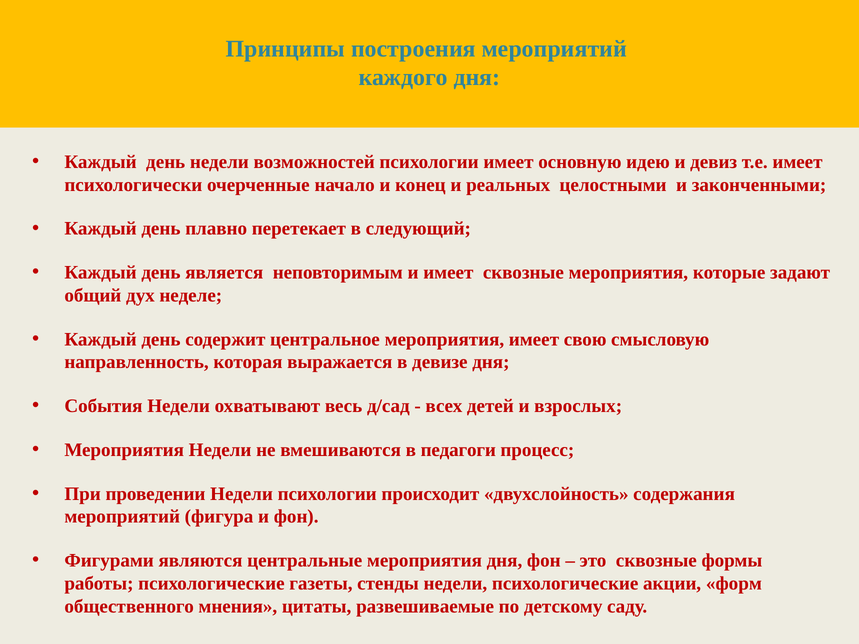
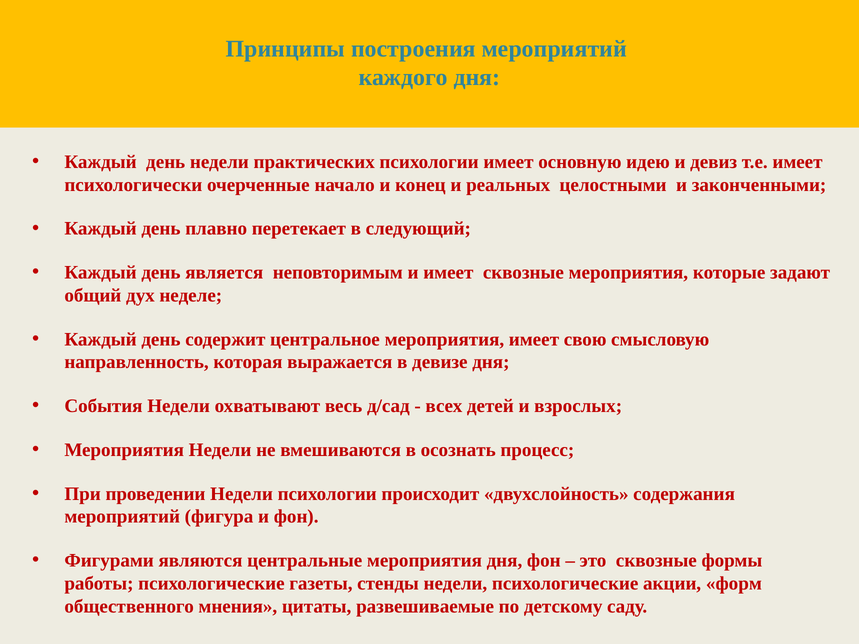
возможностей: возможностей -> практических
педагоги: педагоги -> осознать
